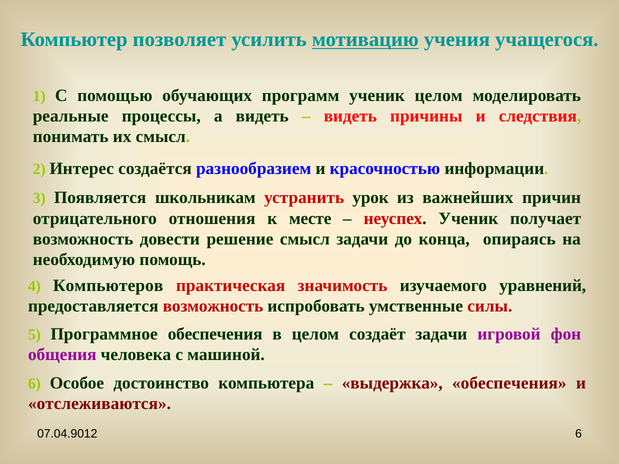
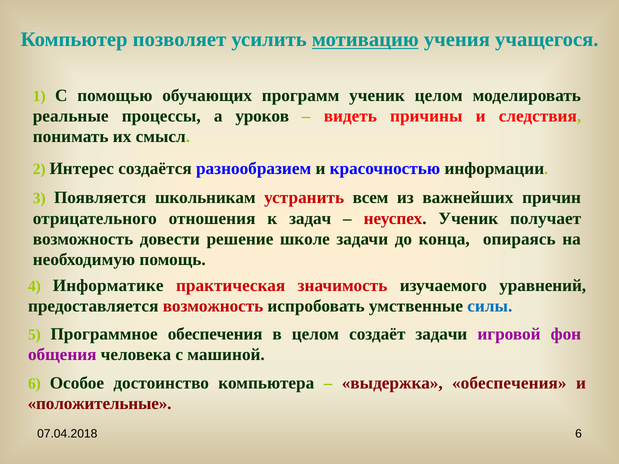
а видеть: видеть -> уроков
урок: урок -> всем
месте: месте -> задач
решение смысл: смысл -> школе
Компьютеров: Компьютеров -> Информатике
силы colour: red -> blue
отслеживаются: отслеживаются -> положительные
07.04.9012: 07.04.9012 -> 07.04.2018
